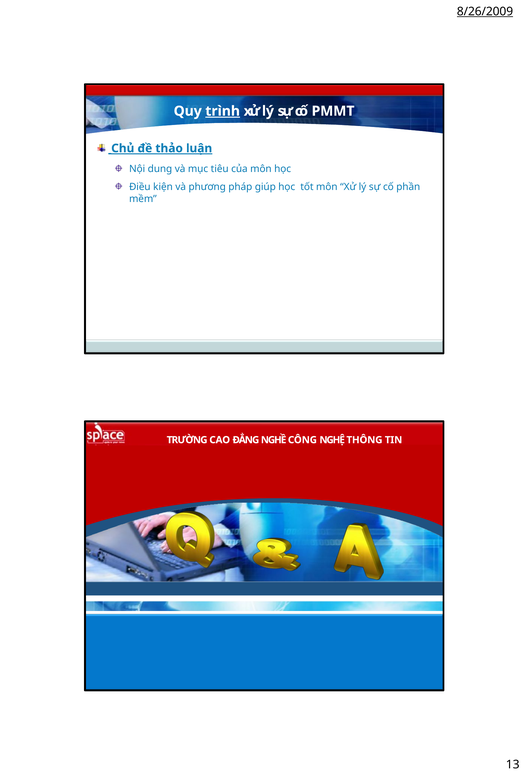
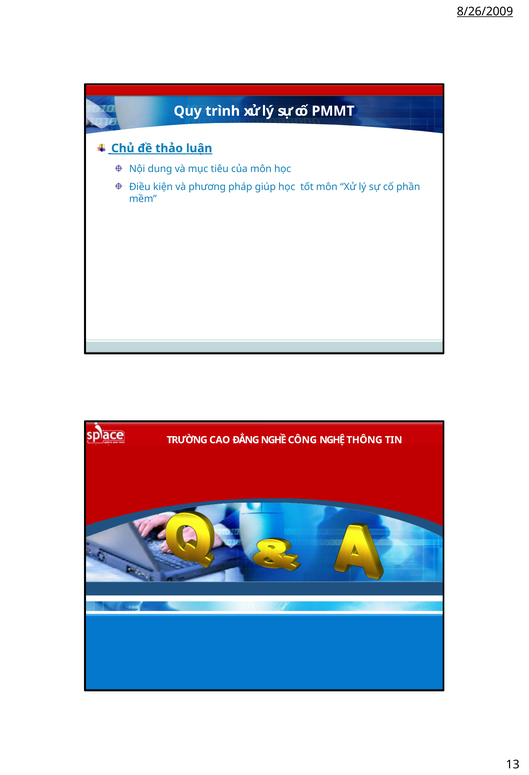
trình underline: present -> none
